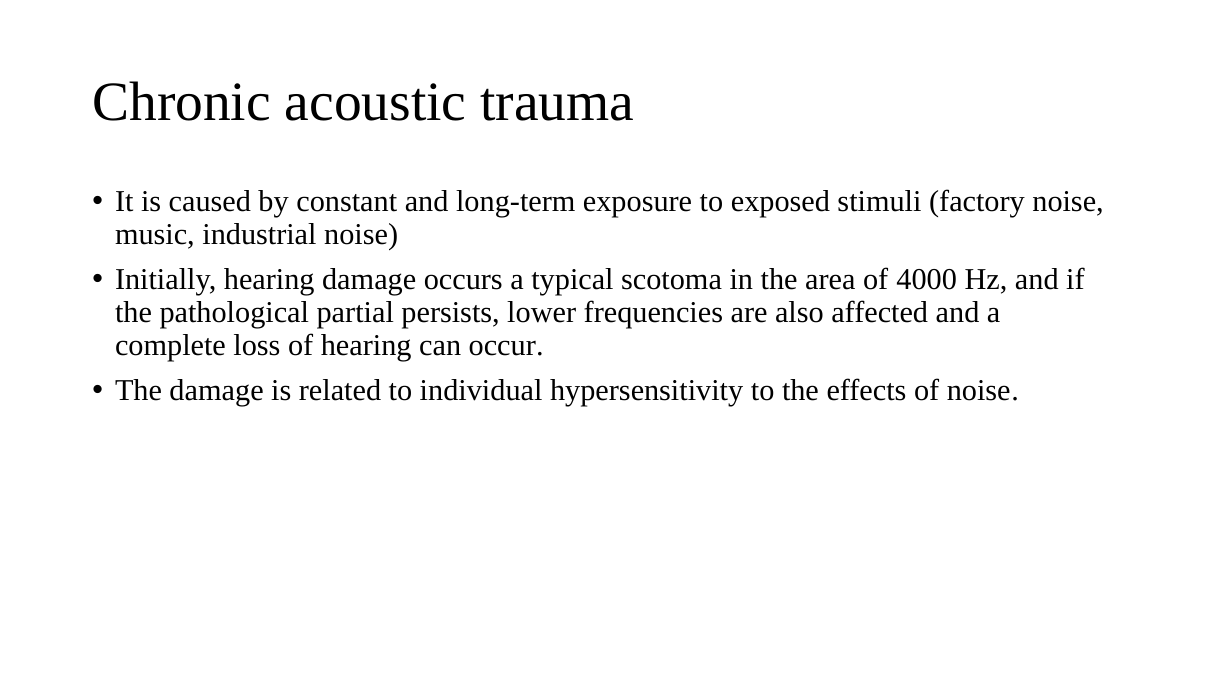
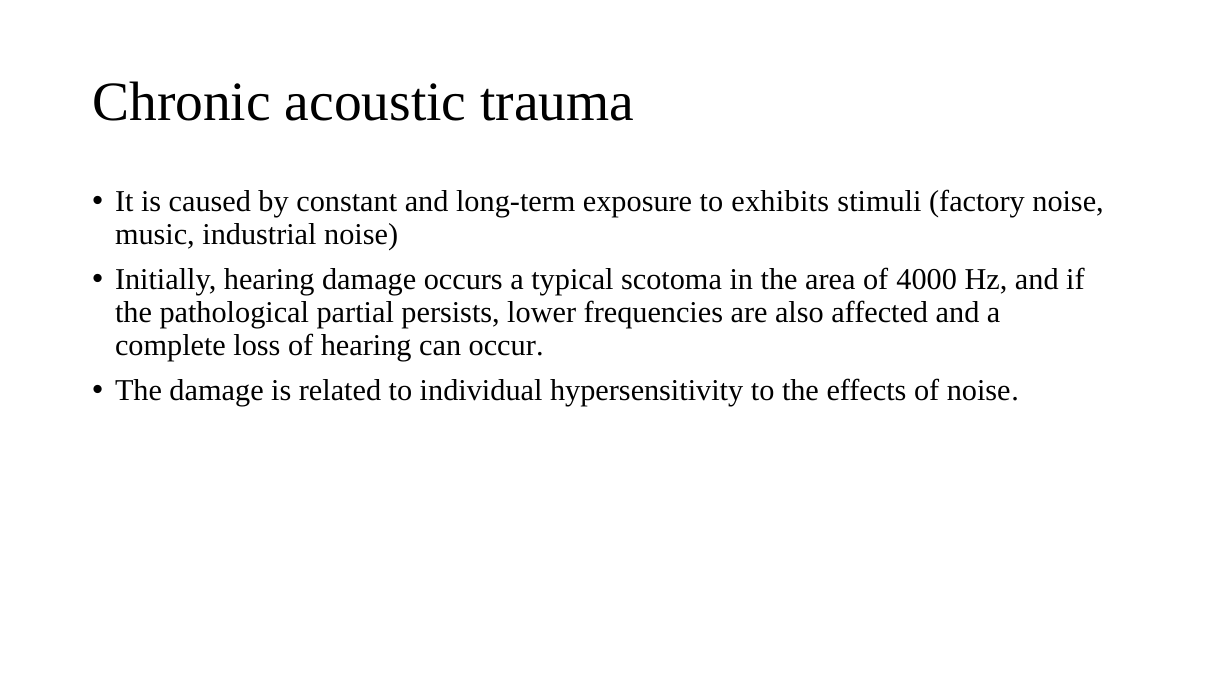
exposed: exposed -> exhibits
